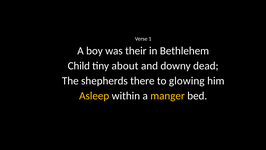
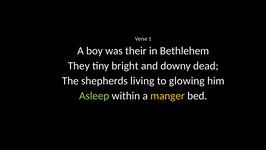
Child: Child -> They
about: about -> bright
there: there -> living
Asleep colour: yellow -> light green
